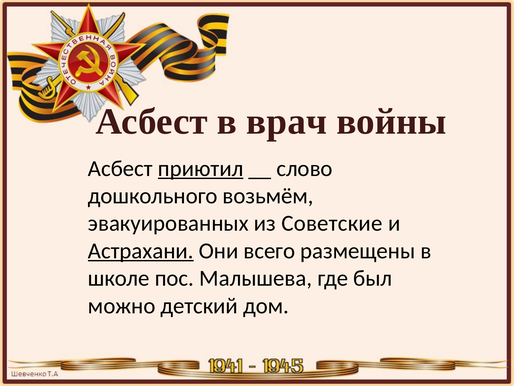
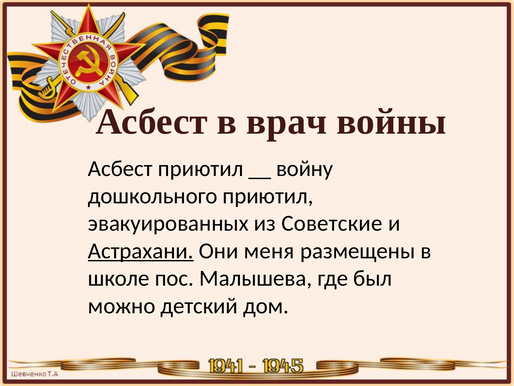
приютил at (201, 168) underline: present -> none
слово: слово -> войну
дошкольного возьмём: возьмём -> приютил
всего: всего -> меня
